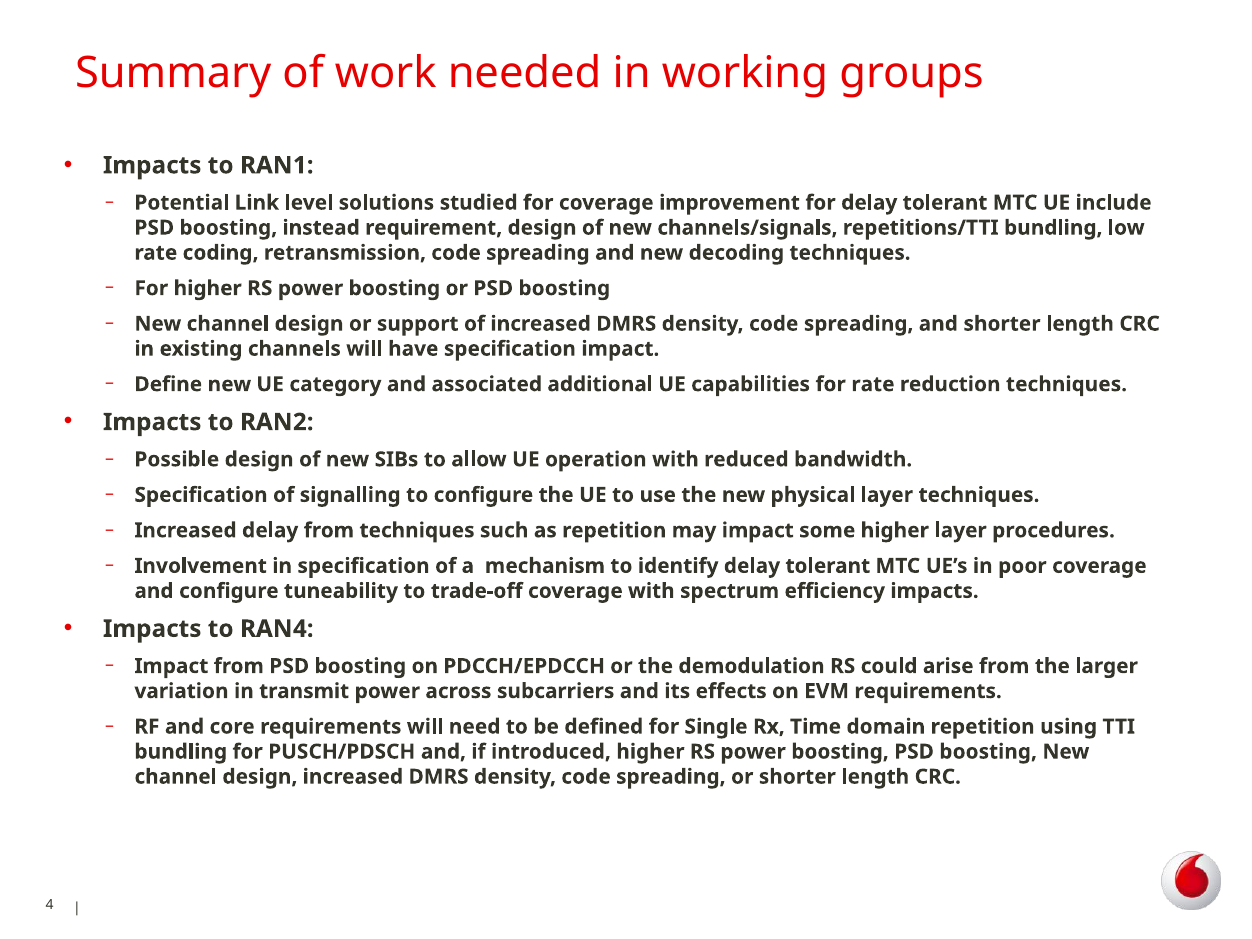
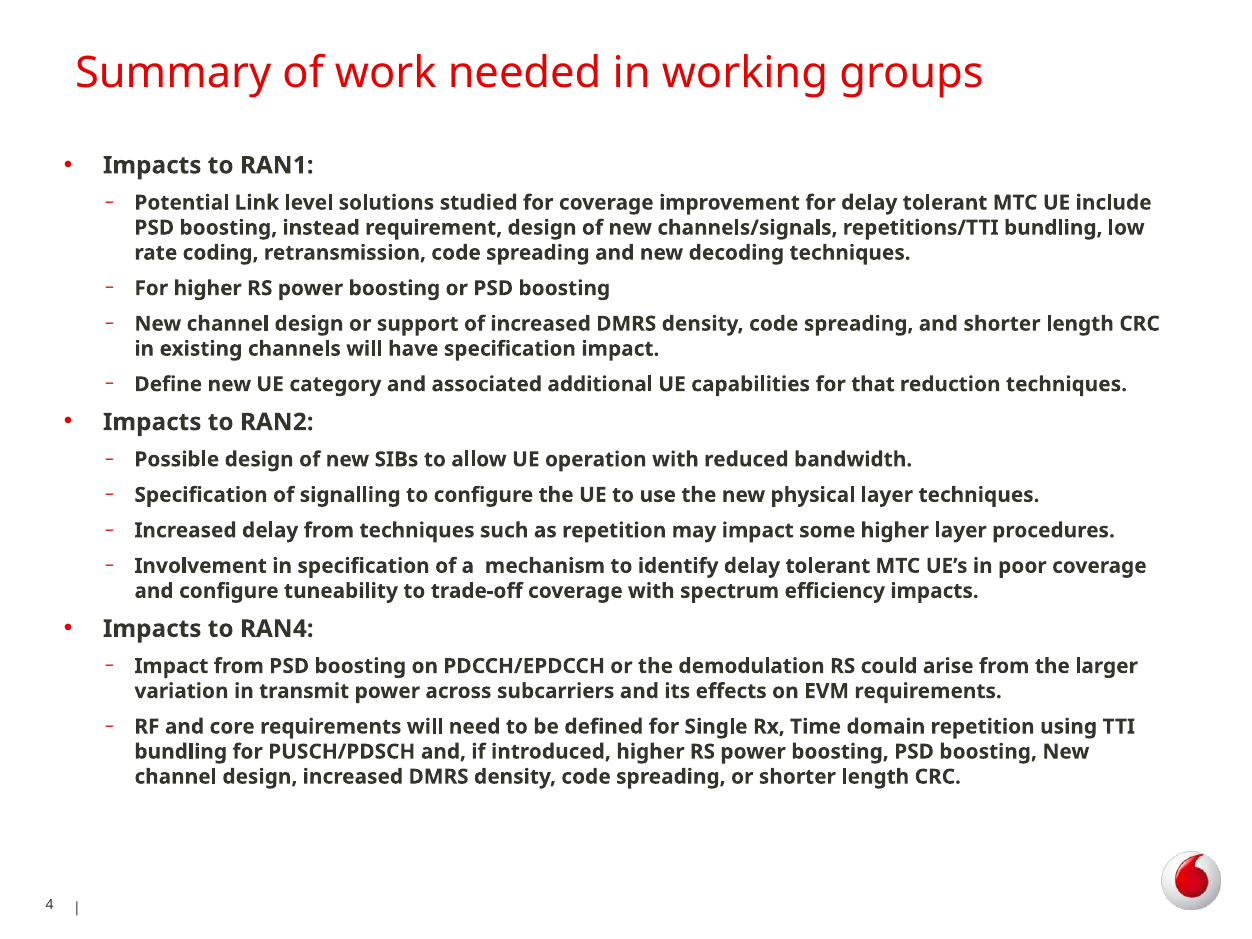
for rate: rate -> that
